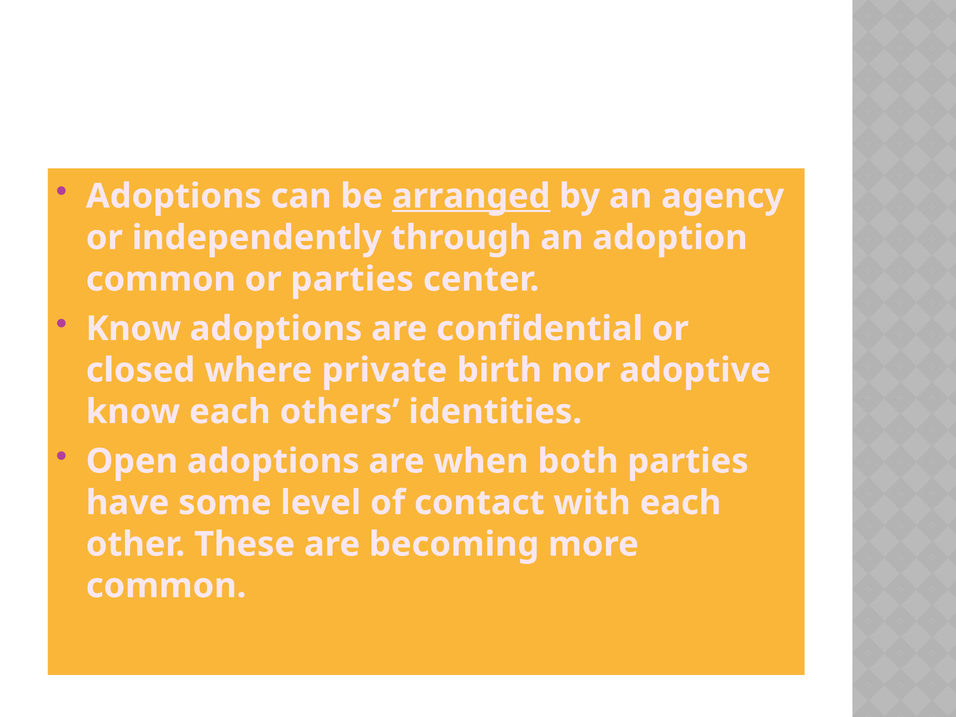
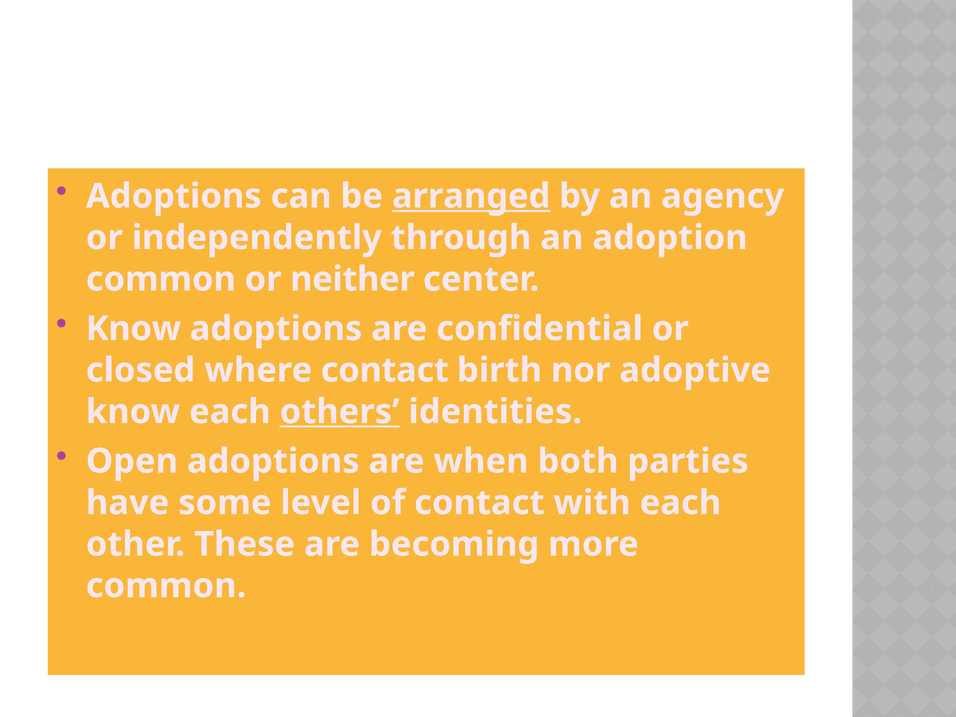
or parties: parties -> neither
where private: private -> contact
others underline: none -> present
